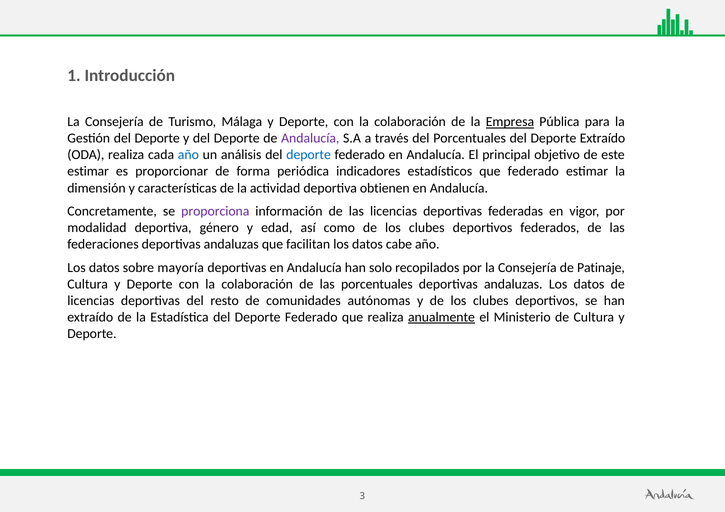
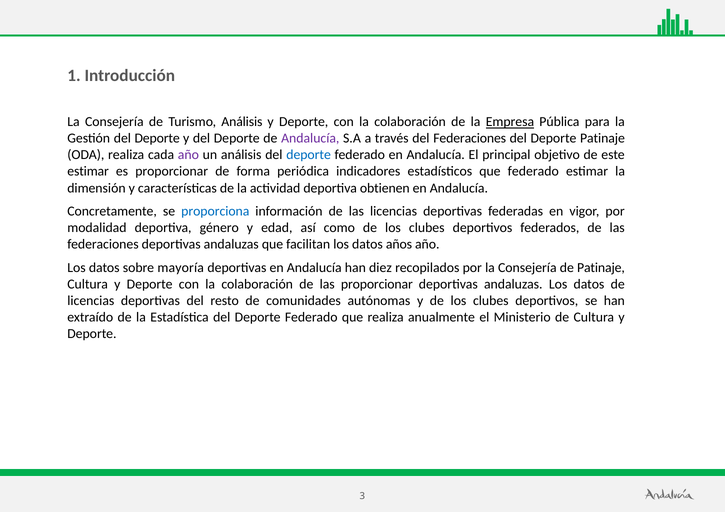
Turismo Málaga: Málaga -> Análisis
del Porcentuales: Porcentuales -> Federaciones
Deporte Extraído: Extraído -> Patinaje
año at (188, 155) colour: blue -> purple
proporciona colour: purple -> blue
cabe: cabe -> años
solo: solo -> diez
las porcentuales: porcentuales -> proporcionar
anualmente underline: present -> none
